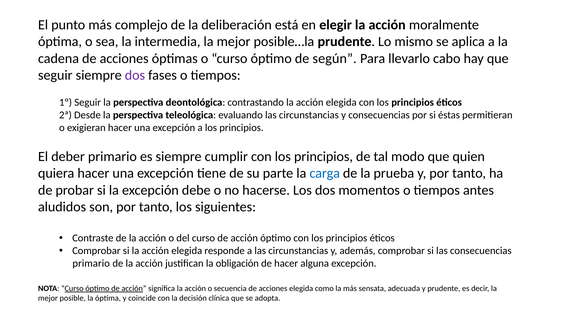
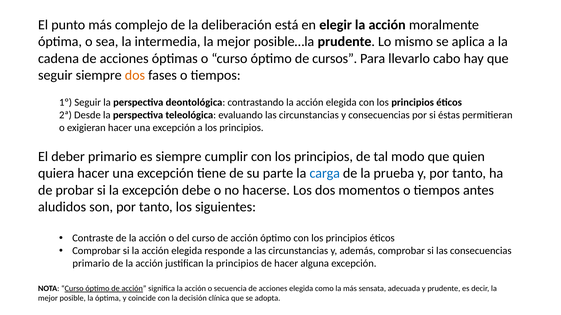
según: según -> cursos
dos at (135, 75) colour: purple -> orange
la obligación: obligación -> principios
